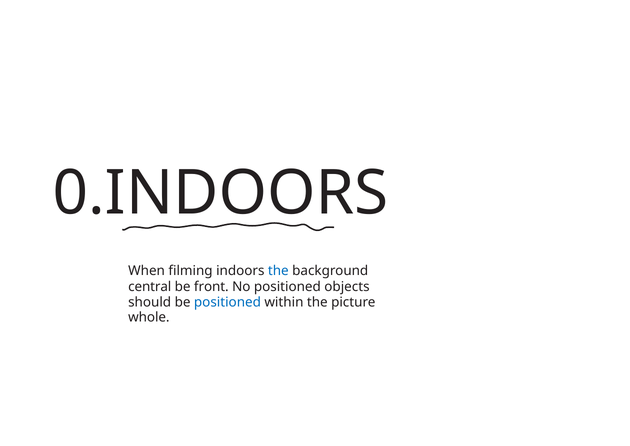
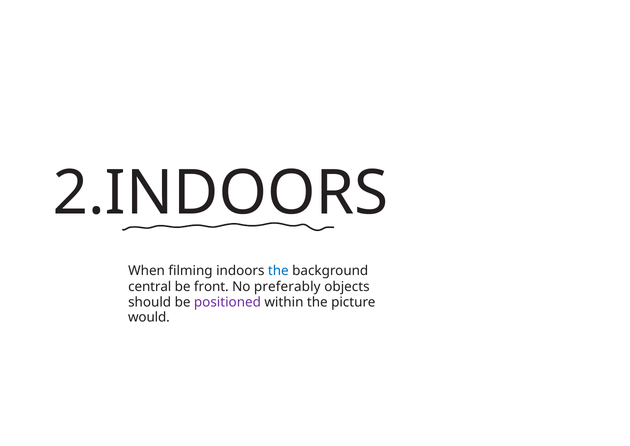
0.INDOORS: 0.INDOORS -> 2.INDOORS
No positioned: positioned -> preferably
positioned at (227, 302) colour: blue -> purple
whole: whole -> would
